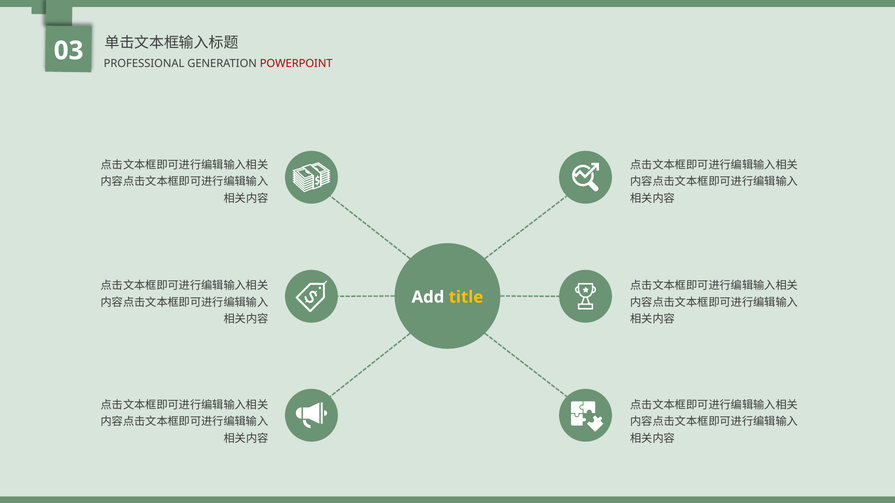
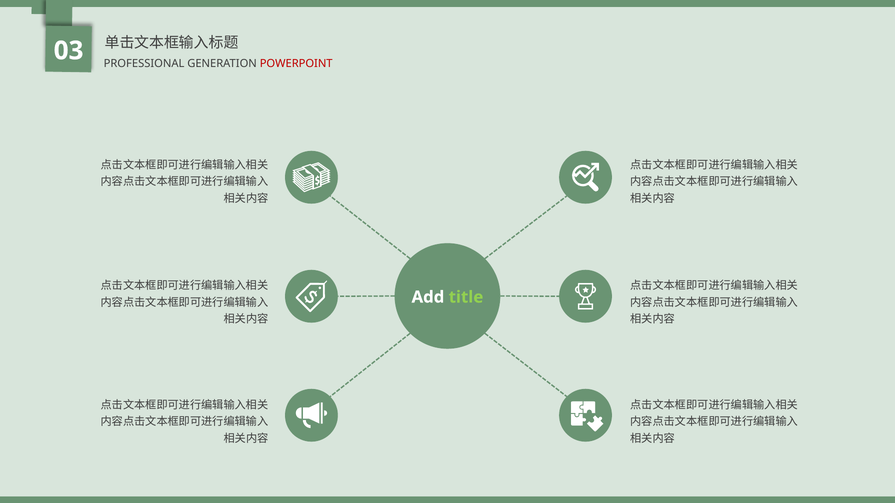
title colour: yellow -> light green
